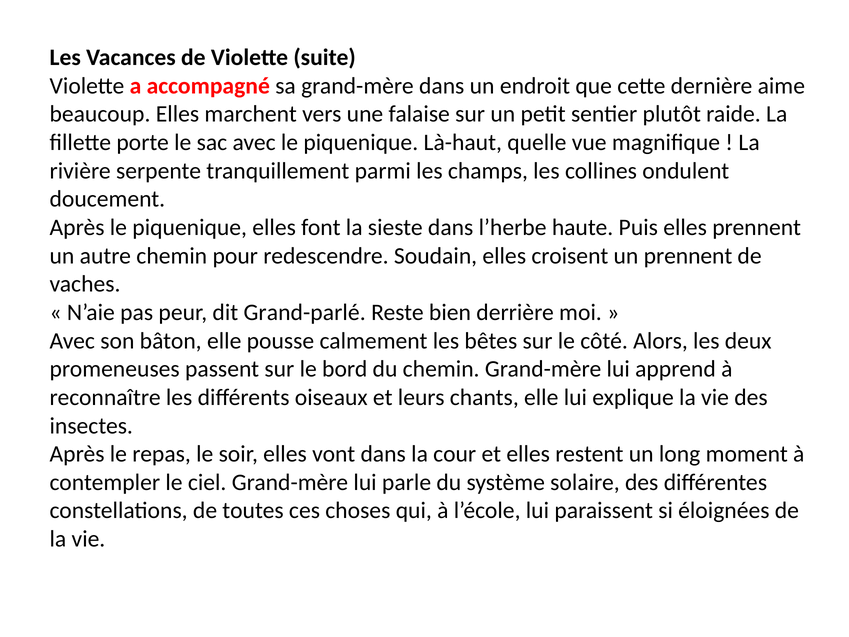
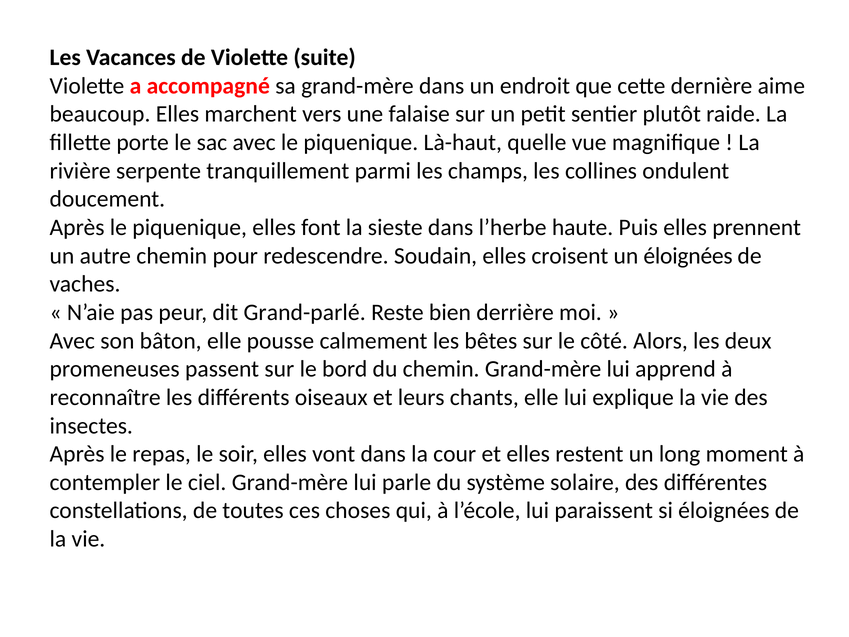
un prennent: prennent -> éloignées
